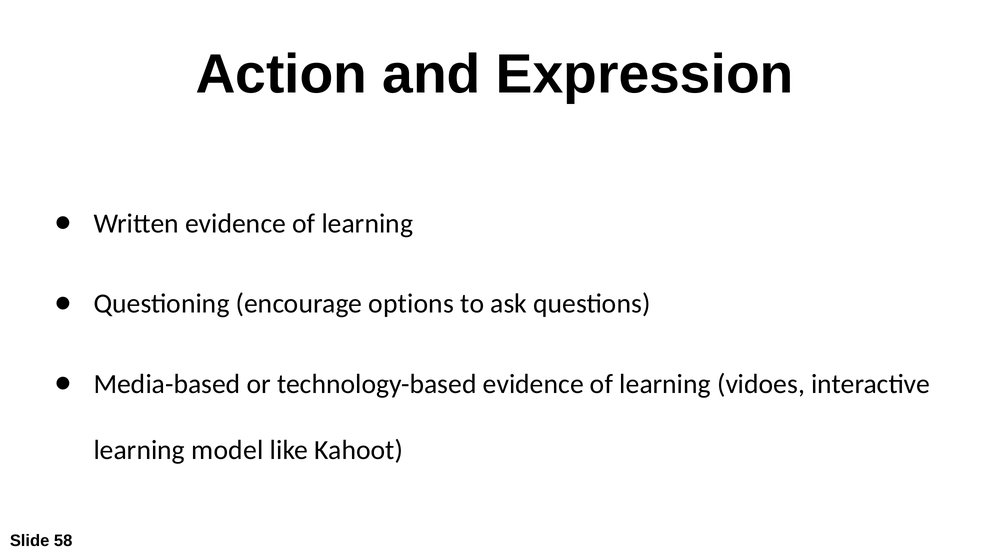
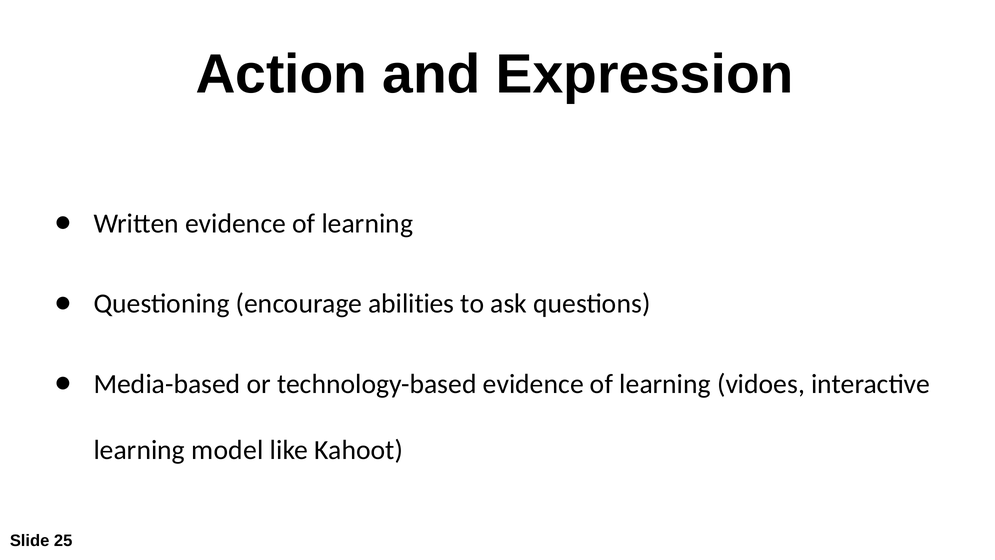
options: options -> abilities
58: 58 -> 25
